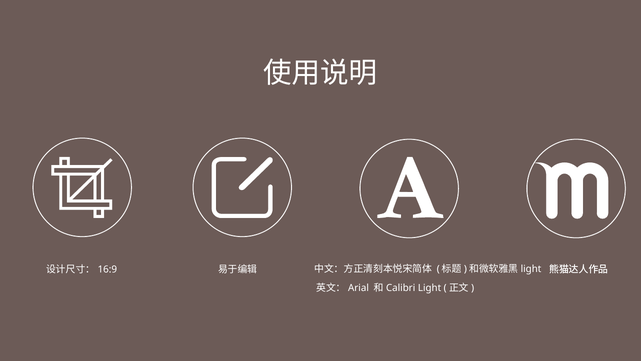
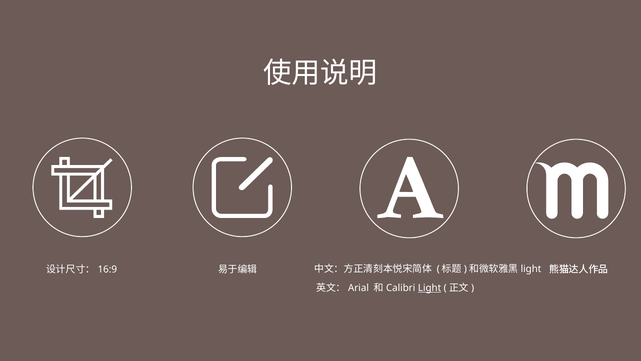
Light underline: none -> present
